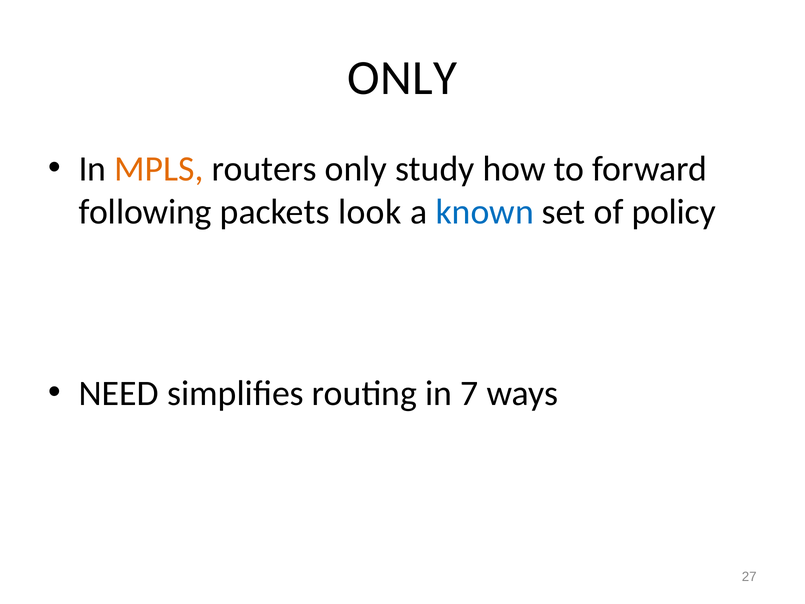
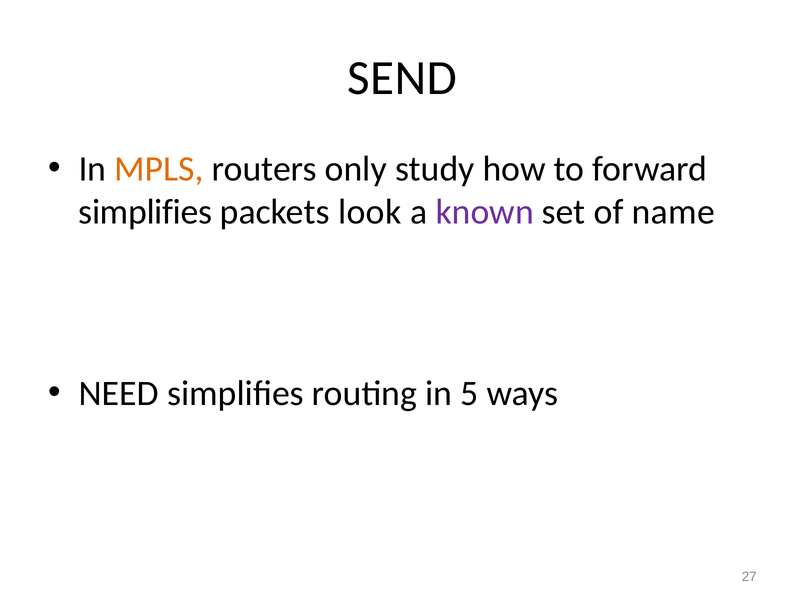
ONLY at (402, 78): ONLY -> SEND
following at (145, 212): following -> simplifies
known colour: blue -> purple
policy: policy -> name
7: 7 -> 5
